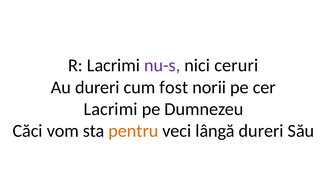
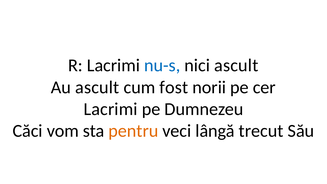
nu-s colour: purple -> blue
nici ceruri: ceruri -> ascult
Au dureri: dureri -> ascult
lângă dureri: dureri -> trecut
